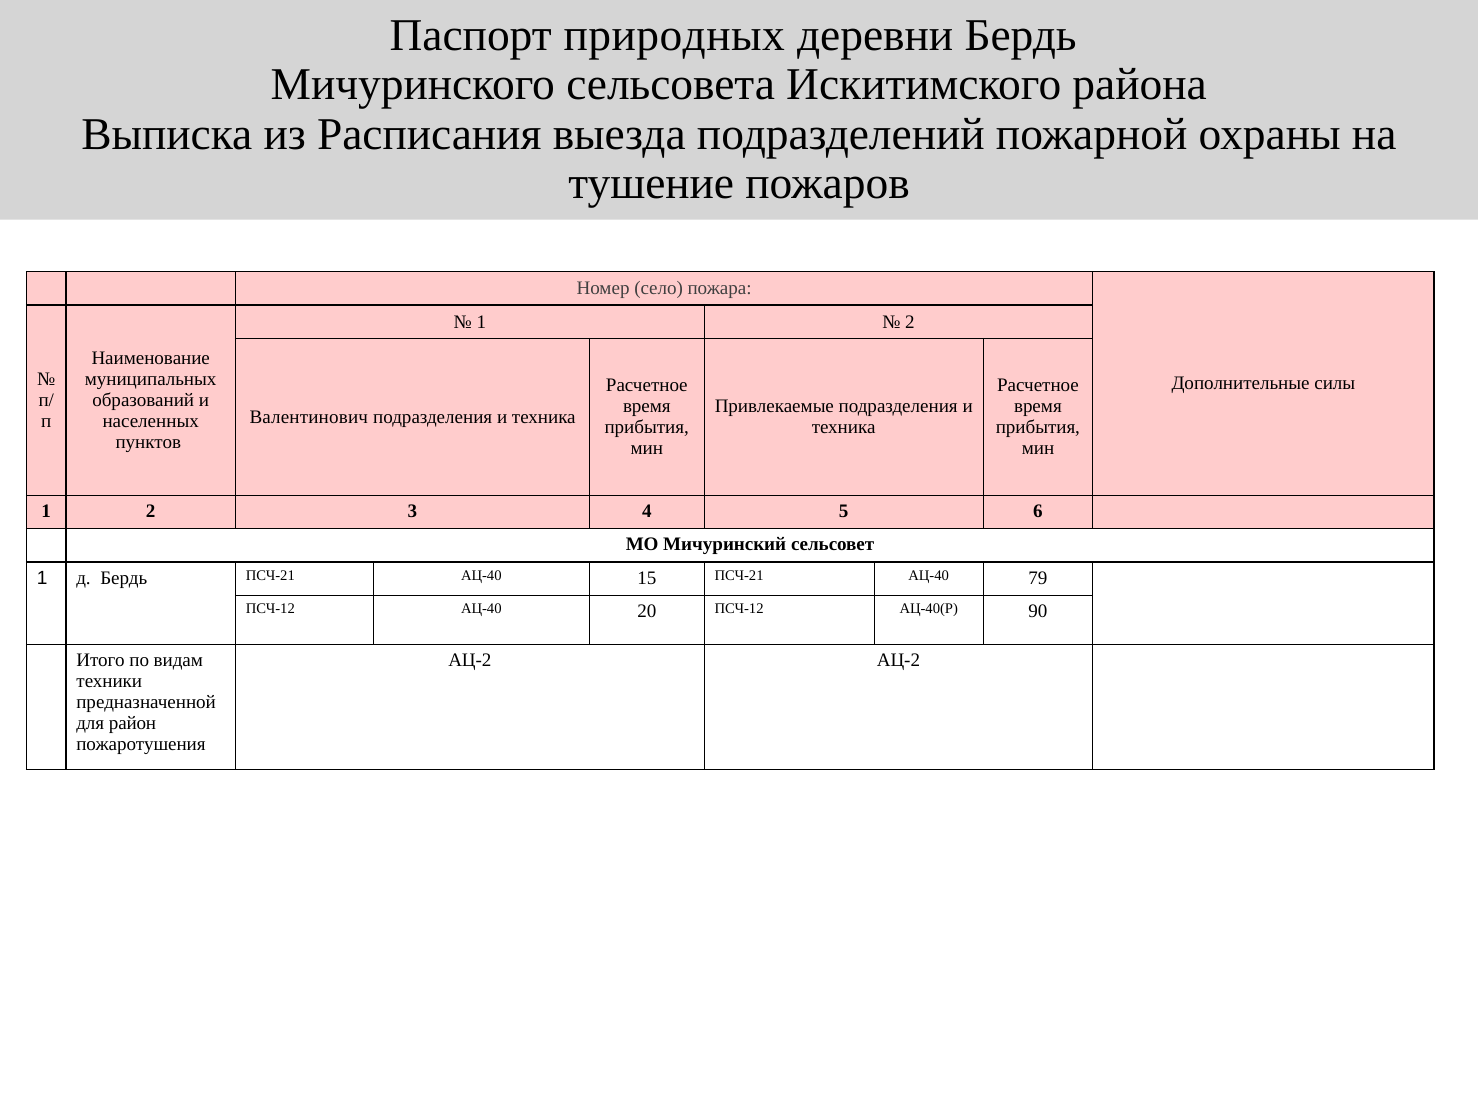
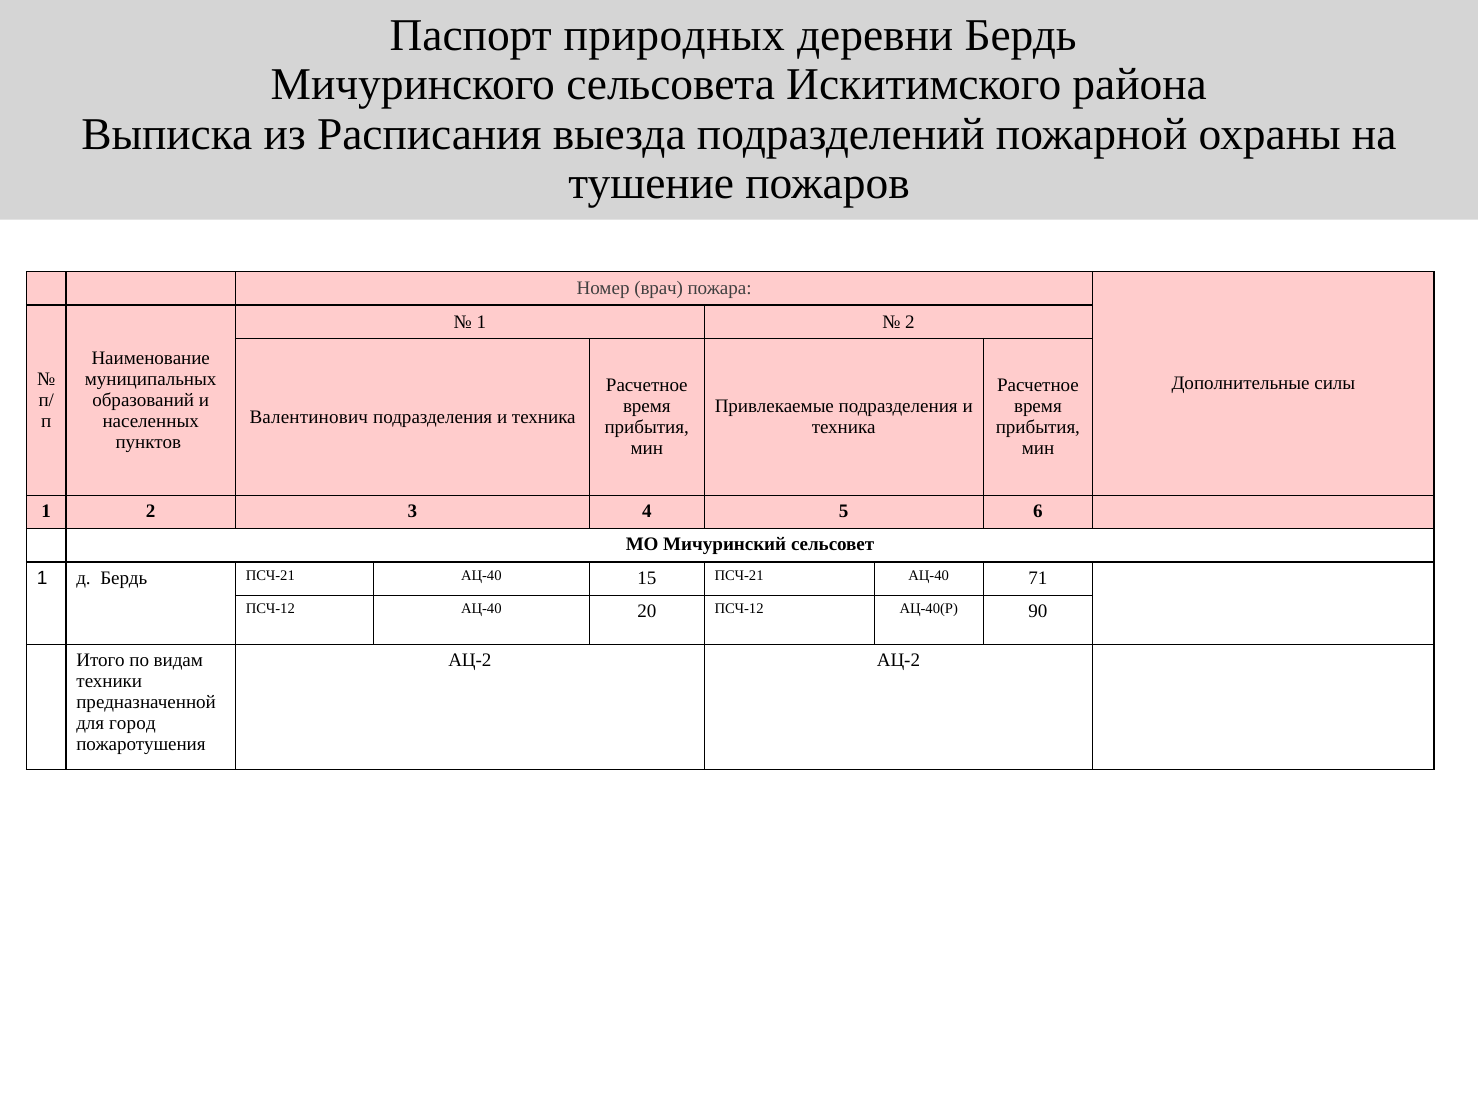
село: село -> врач
79: 79 -> 71
район: район -> город
